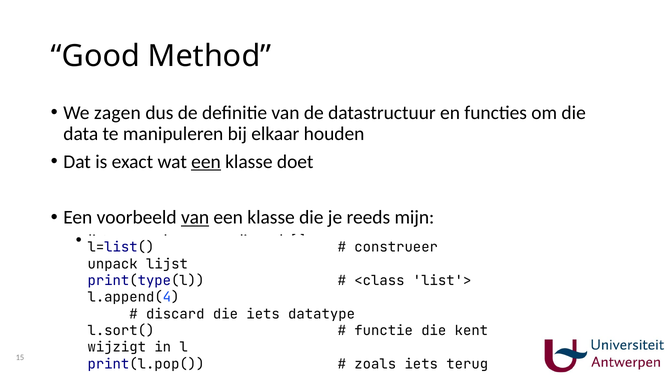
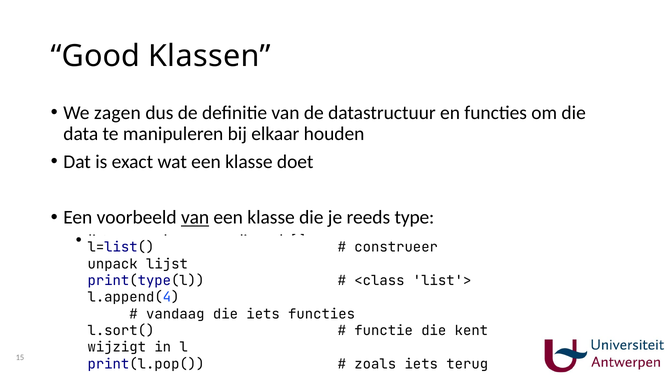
Method: Method -> Klassen
een at (206, 162) underline: present -> none
mijn: mijn -> type
discard at (175, 314): discard -> vandaag
iets datatype: datatype -> functies
